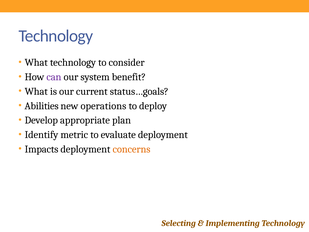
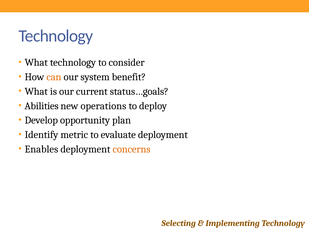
can colour: purple -> orange
appropriate: appropriate -> opportunity
Impacts: Impacts -> Enables
